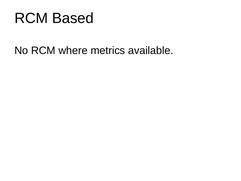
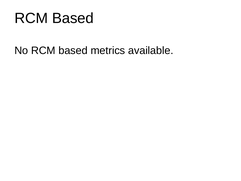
No RCM where: where -> based
